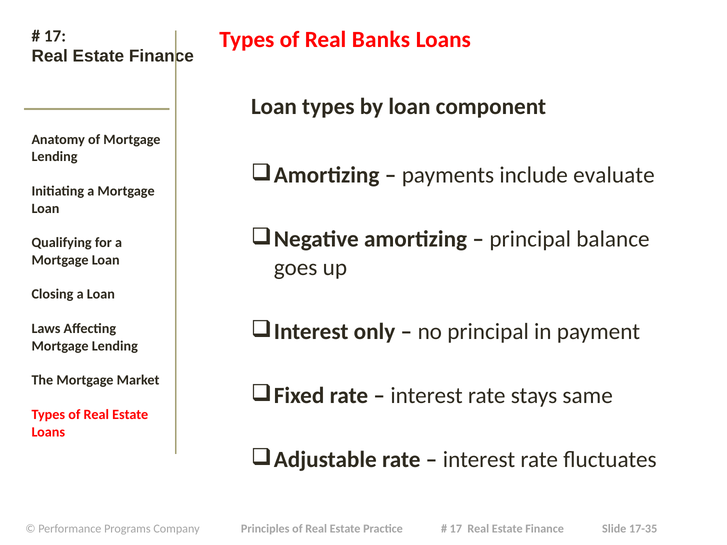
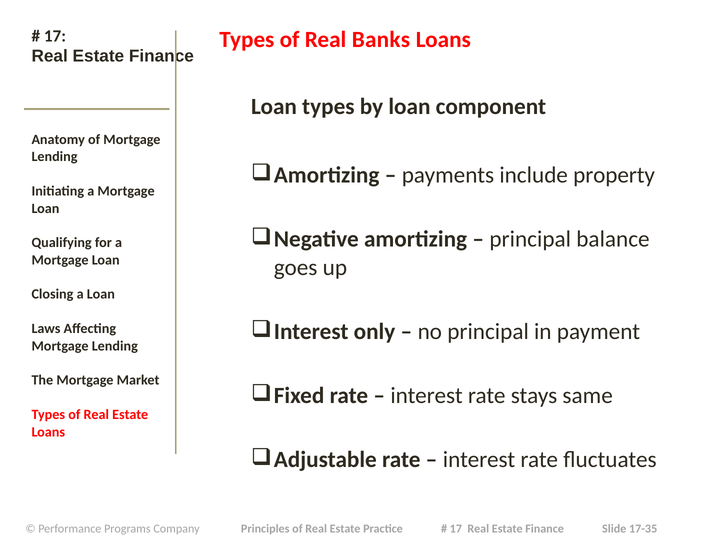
evaluate: evaluate -> property
